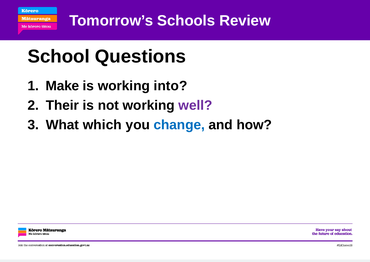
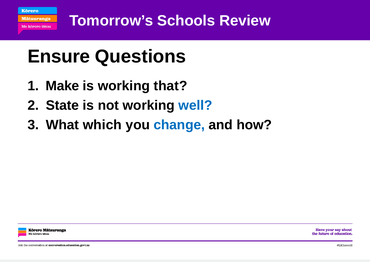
School: School -> Ensure
into: into -> that
Their: Their -> State
well colour: purple -> blue
